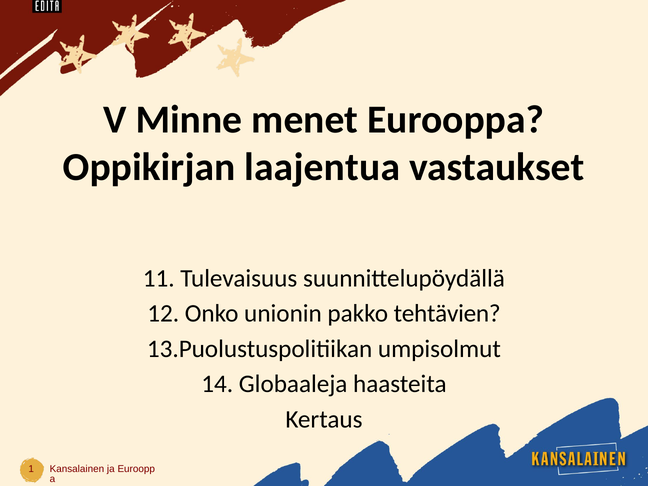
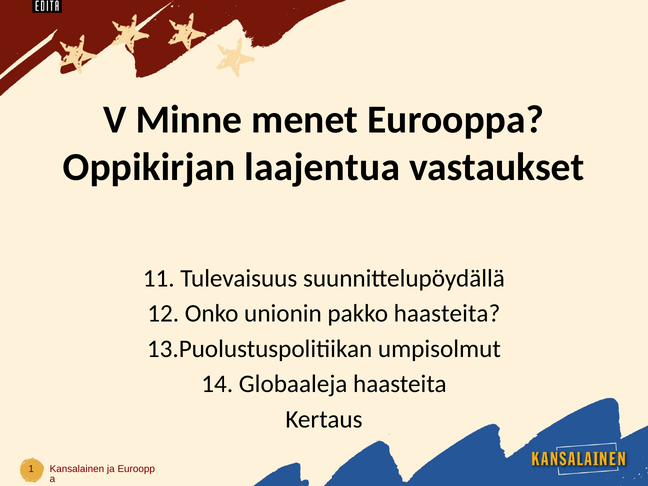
pakko tehtävien: tehtävien -> haasteita
